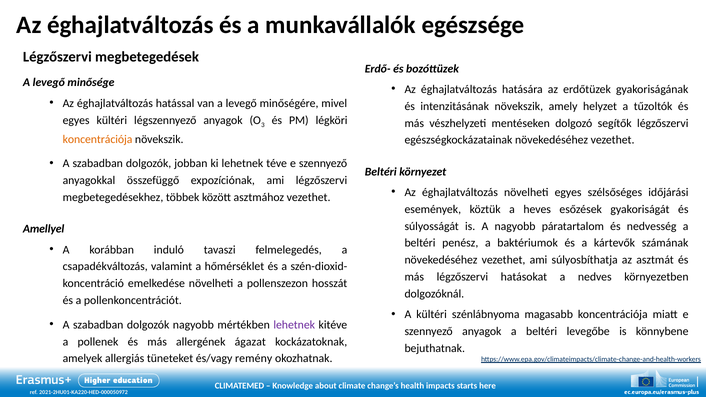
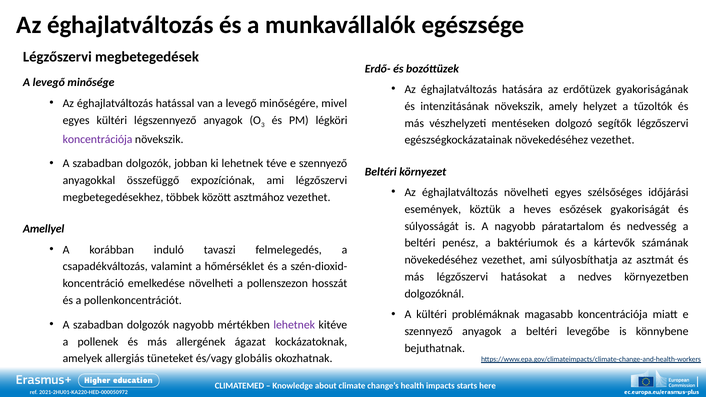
koncentrációja at (98, 139) colour: orange -> purple
szénlábnyoma: szénlábnyoma -> problémáknak
remény: remény -> globális
